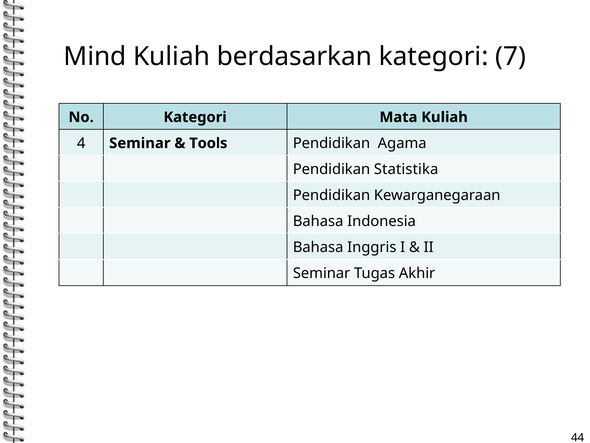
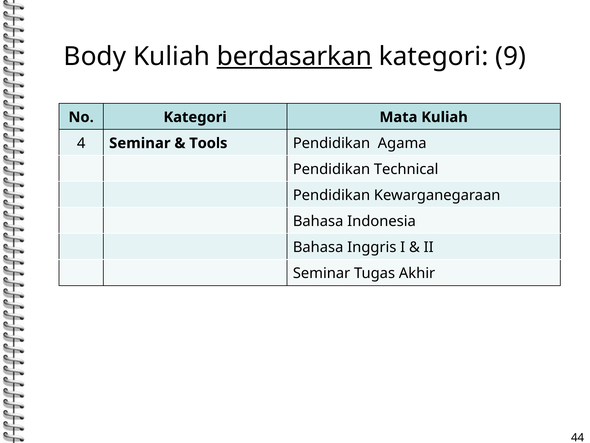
Mind: Mind -> Body
berdasarkan underline: none -> present
7: 7 -> 9
Statistika: Statistika -> Technical
